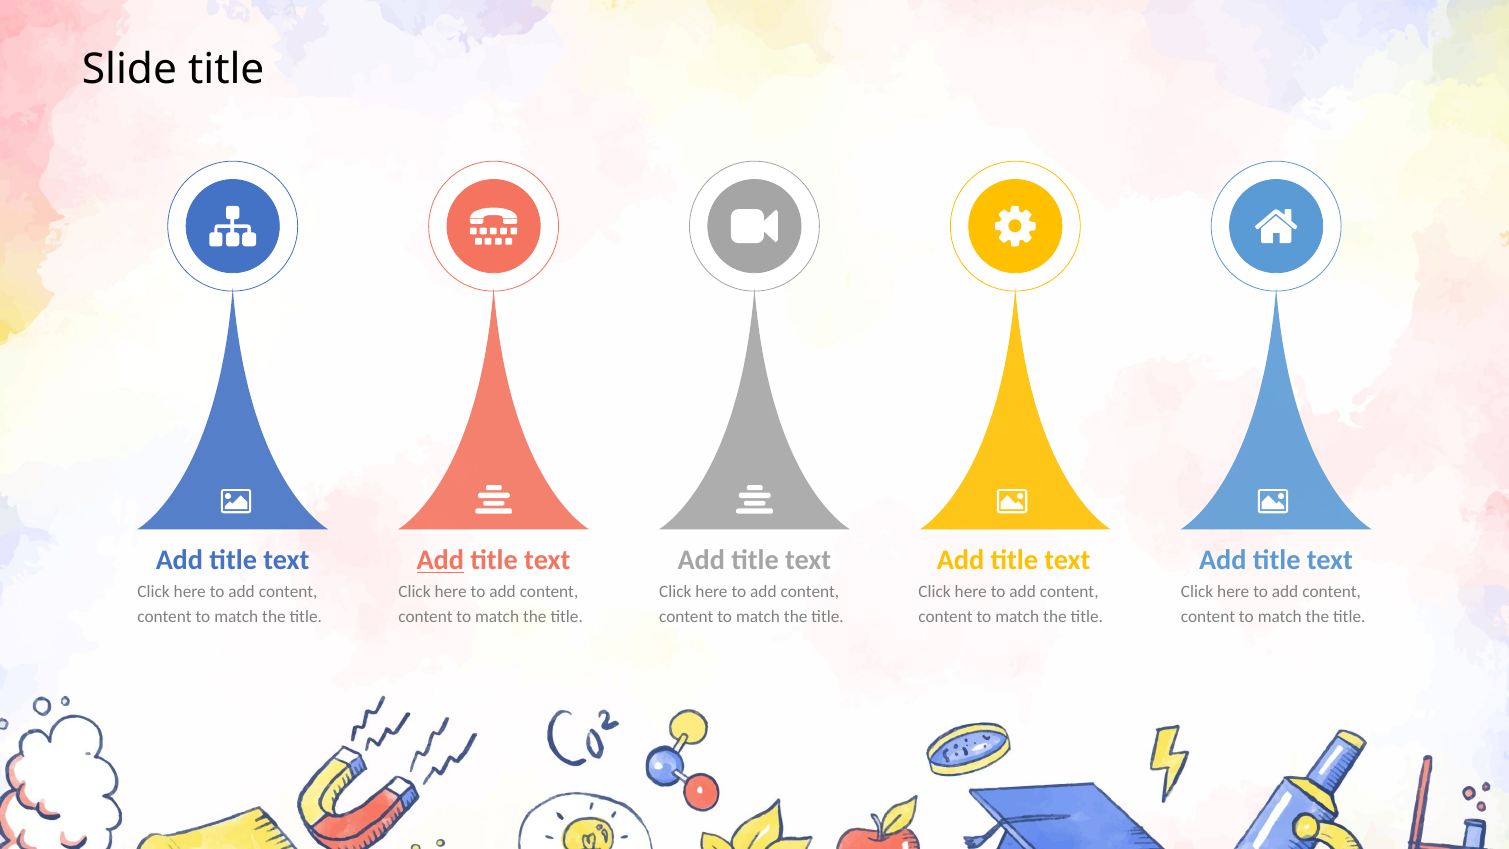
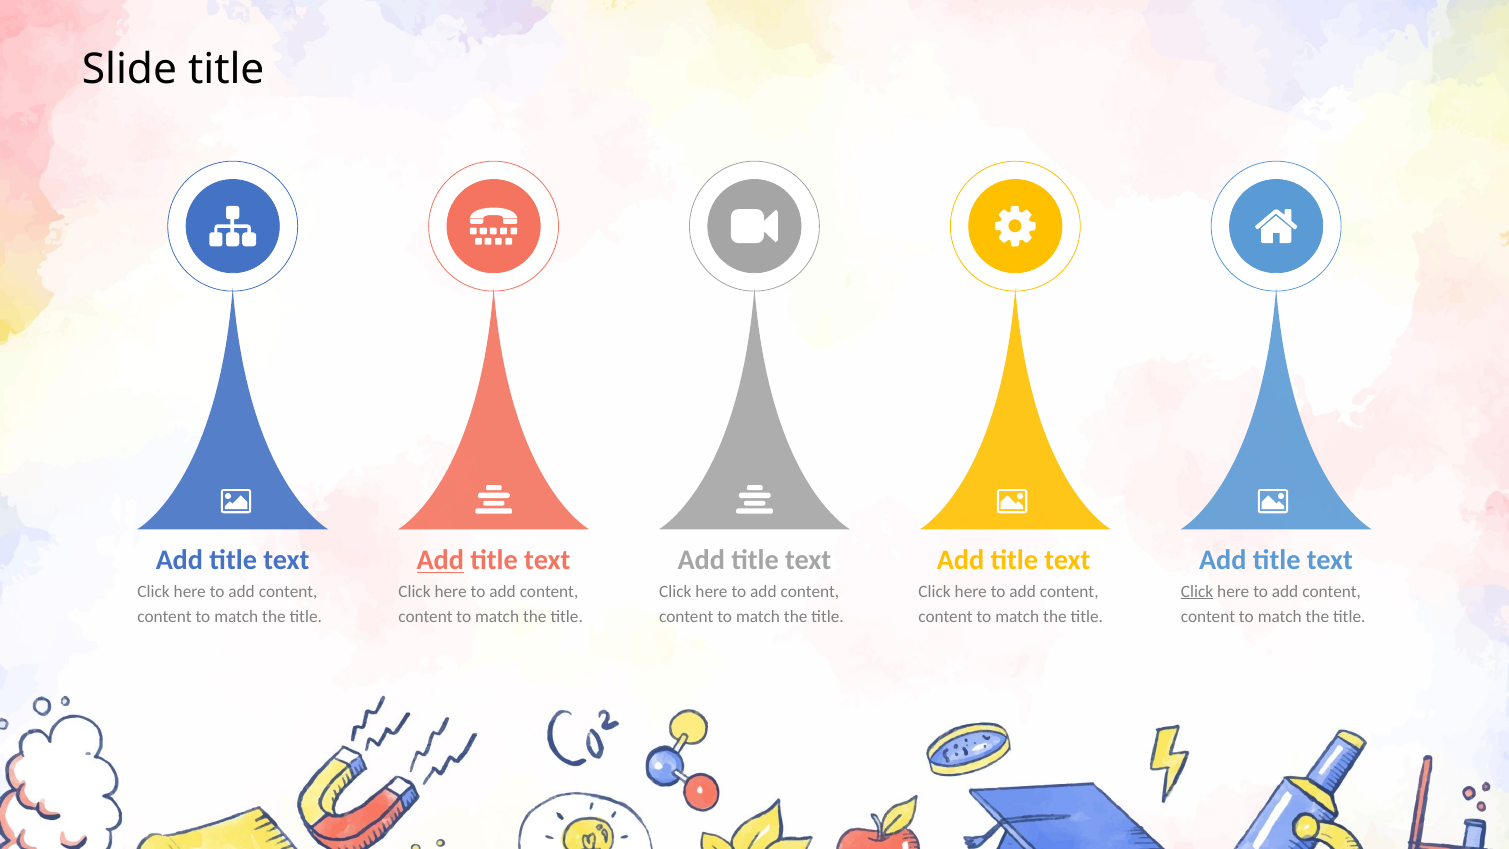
Click at (1197, 591) underline: none -> present
